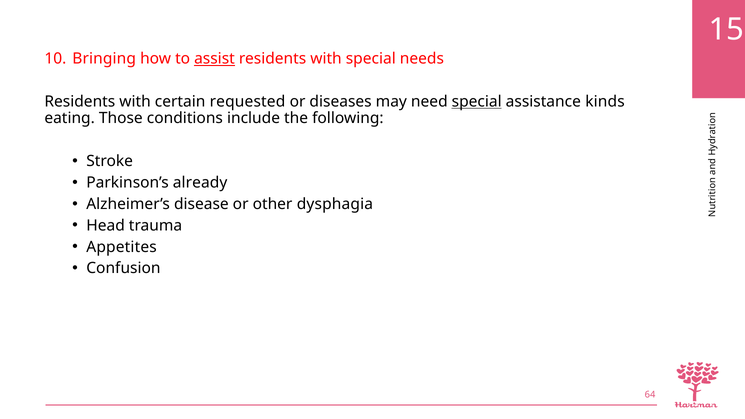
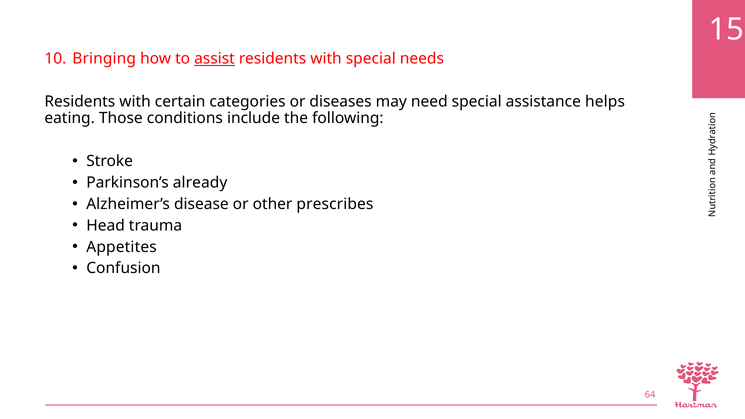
requested: requested -> categories
special at (477, 102) underline: present -> none
kinds: kinds -> helps
dysphagia: dysphagia -> prescribes
